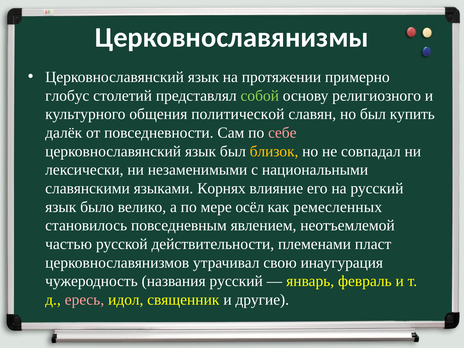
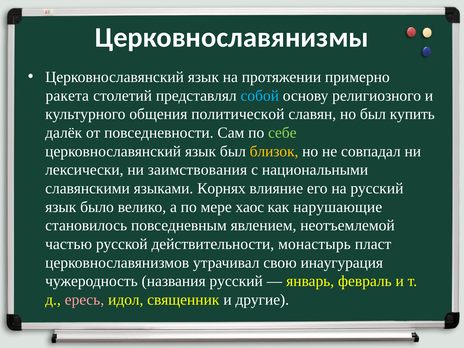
глобус: глобус -> ракета
собой colour: light green -> light blue
себе colour: pink -> light green
незаменимыми: незаменимыми -> заимствования
осёл: осёл -> хаос
ремесленных: ремесленных -> нарушающие
племенами: племенами -> монастырь
